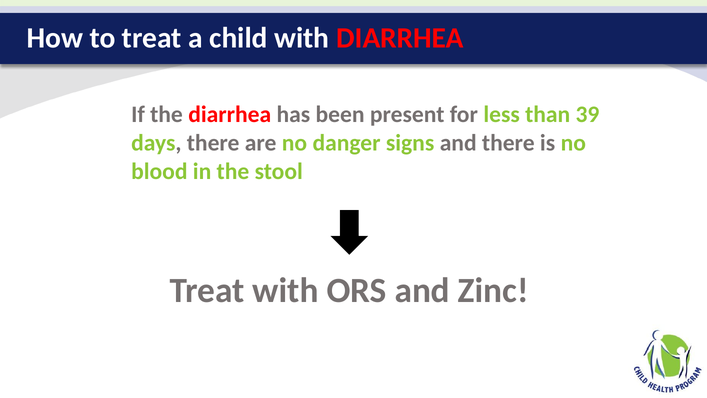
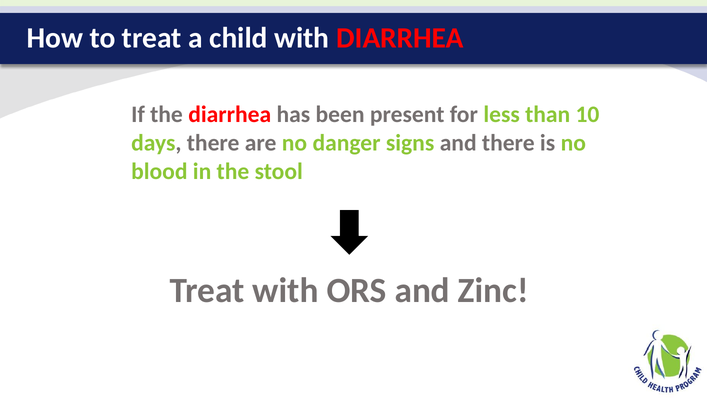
39: 39 -> 10
